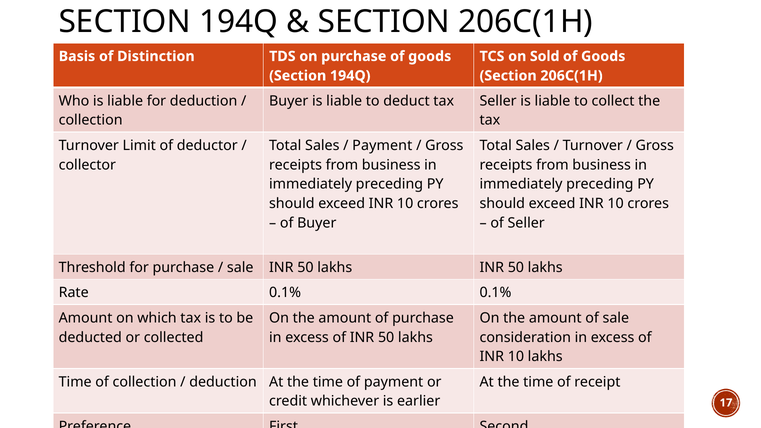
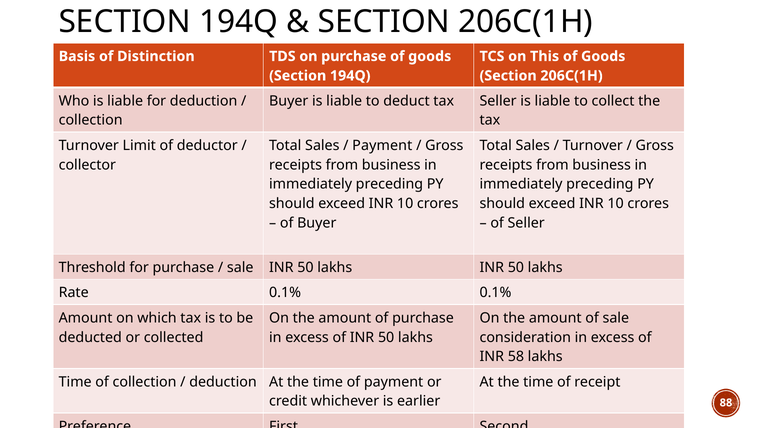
Sold: Sold -> This
10 at (516, 357): 10 -> 58
17: 17 -> 88
